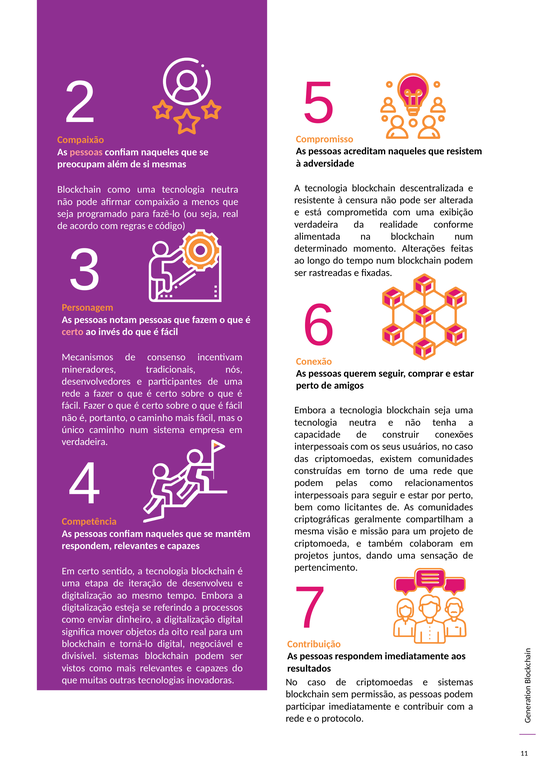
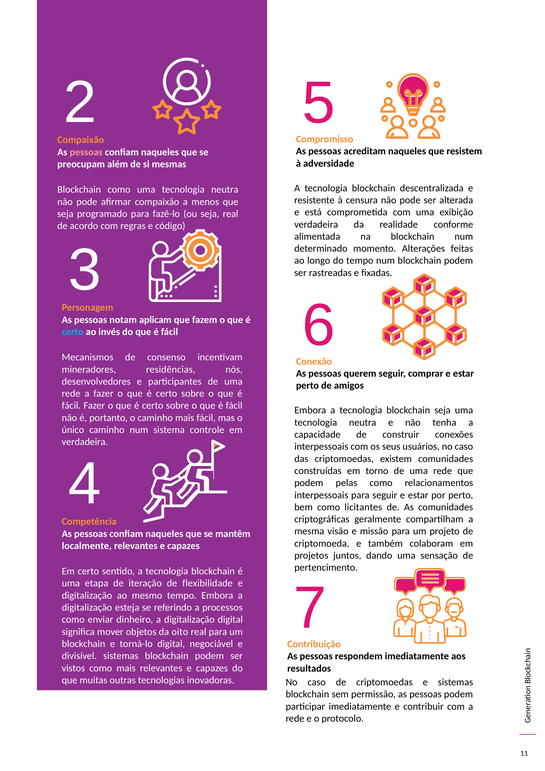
notam pessoas: pessoas -> aplicam
certo at (73, 332) colour: pink -> light blue
tradicionais: tradicionais -> residências
empresa: empresa -> controle
respondem at (87, 546): respondem -> localmente
desenvolveu: desenvolveu -> flexibilidade
